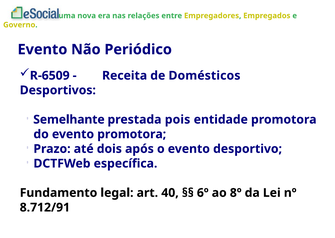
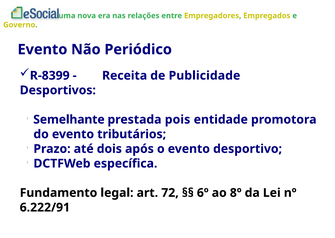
R-6509: R-6509 -> R-8399
Domésticos: Domésticos -> Publicidade
evento promotora: promotora -> tributários
40: 40 -> 72
8.712/91: 8.712/91 -> 6.222/91
